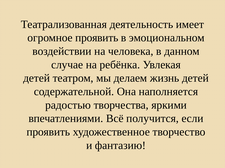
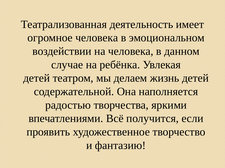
огромное проявить: проявить -> человека
